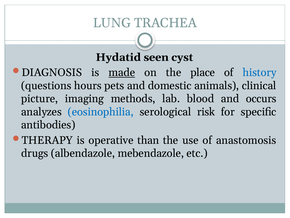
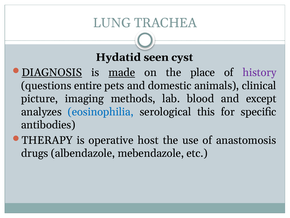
DIAGNOSIS underline: none -> present
history colour: blue -> purple
hours: hours -> entire
occurs: occurs -> except
risk: risk -> this
than: than -> host
